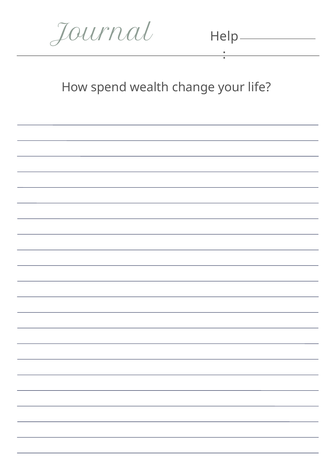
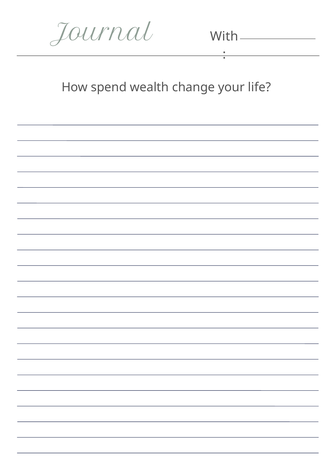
Help: Help -> With
